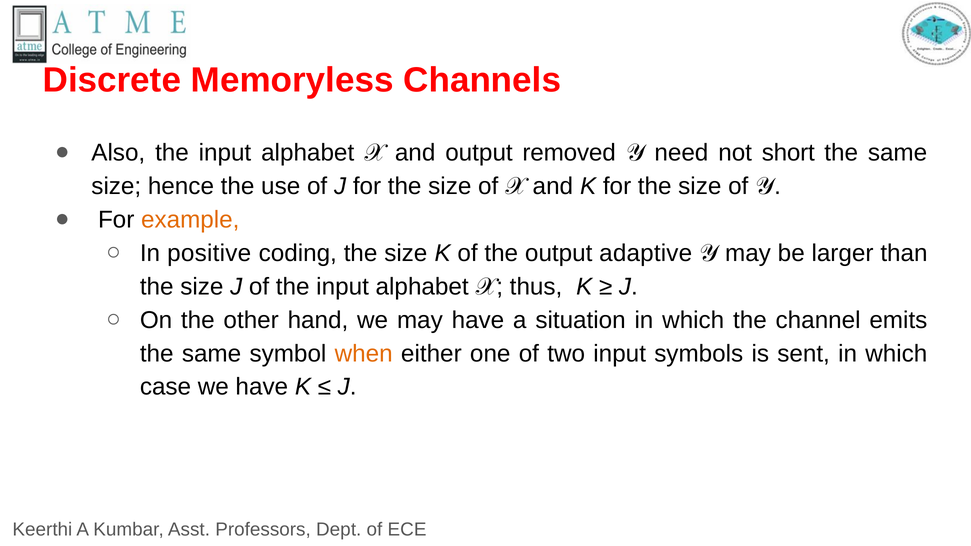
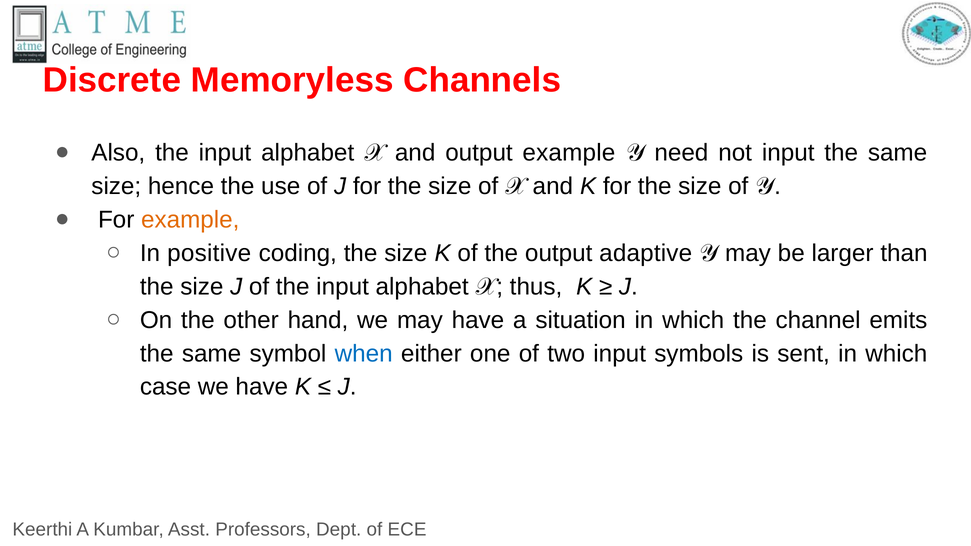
output removed: removed -> example
not short: short -> input
when colour: orange -> blue
